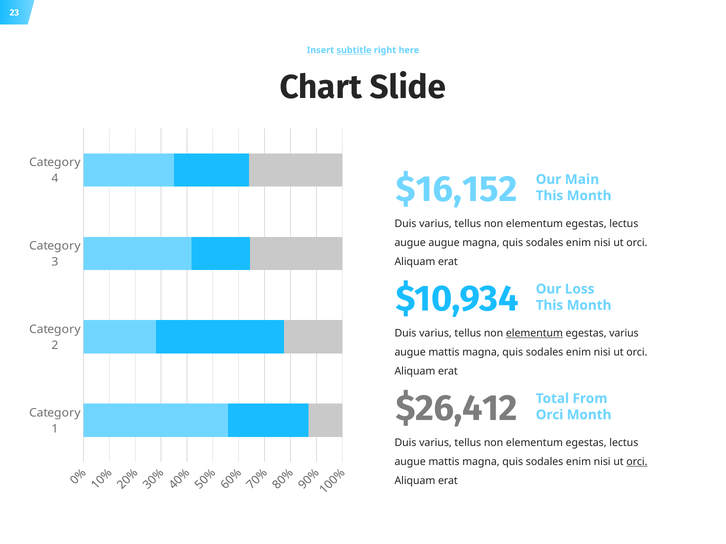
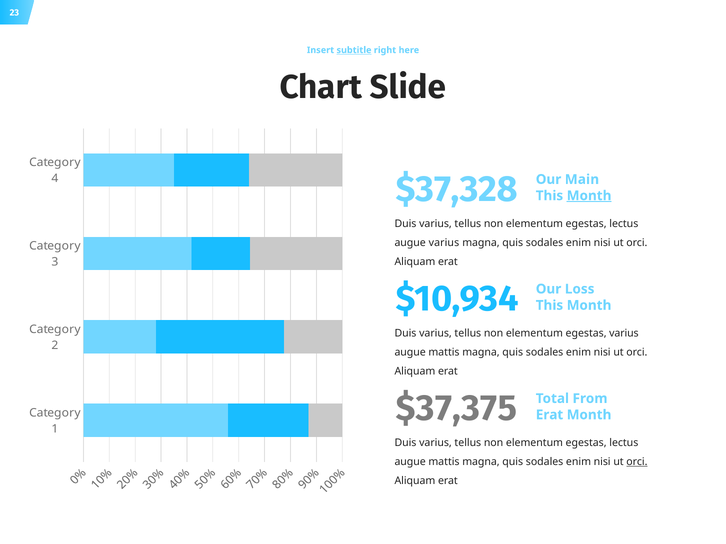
$16,152: $16,152 -> $37,328
Month at (589, 196) underline: none -> present
augue augue: augue -> varius
elementum at (534, 334) underline: present -> none
$26,412: $26,412 -> $37,375
Orci at (550, 415): Orci -> Erat
